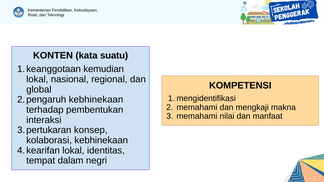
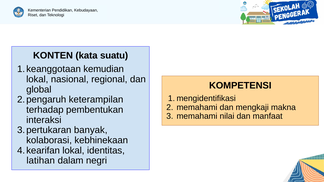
kebhinekaan at (96, 100): kebhinekaan -> keterampilan
konsep: konsep -> banyak
tempat: tempat -> latihan
